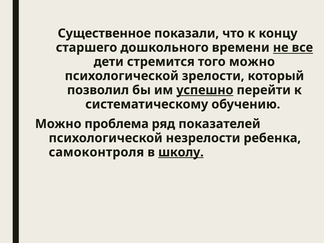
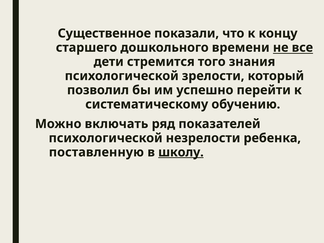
того можно: можно -> знания
успешно underline: present -> none
проблема: проблема -> включать
самоконтроля: самоконтроля -> поставленную
